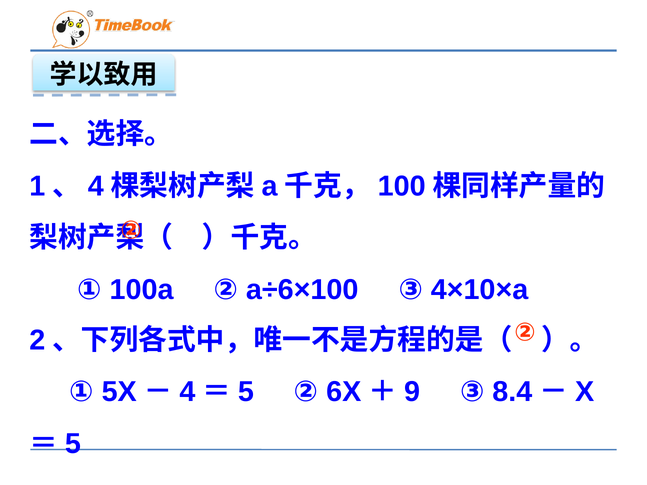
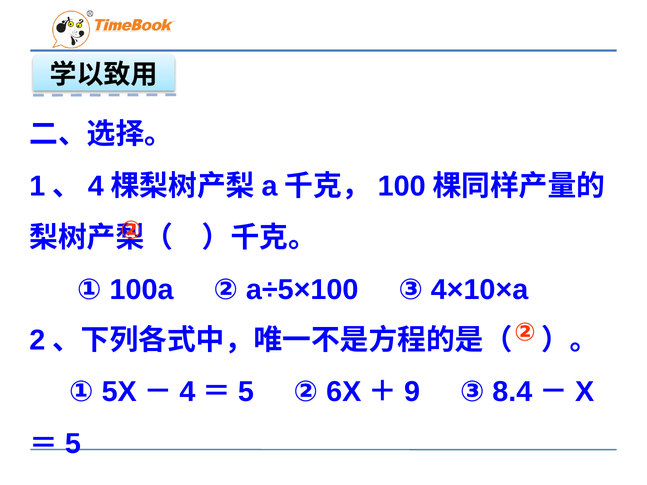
a÷6×100: a÷6×100 -> a÷5×100
